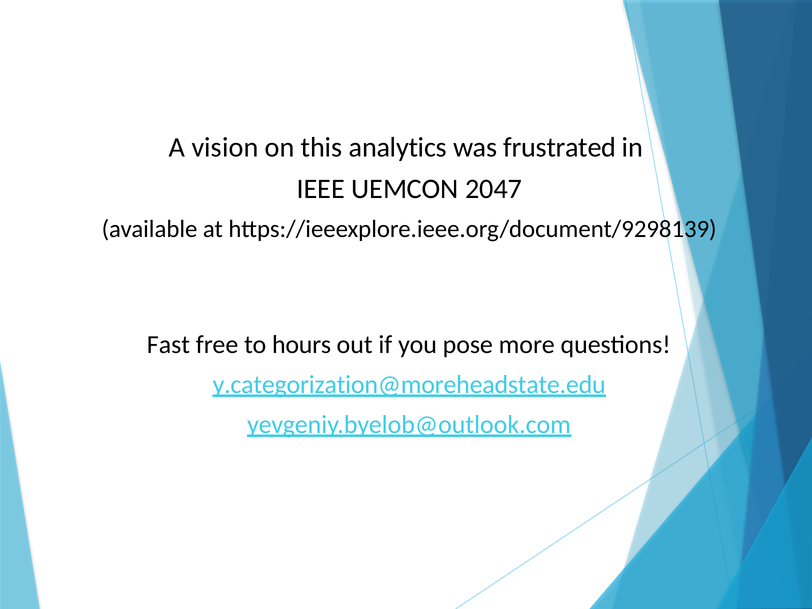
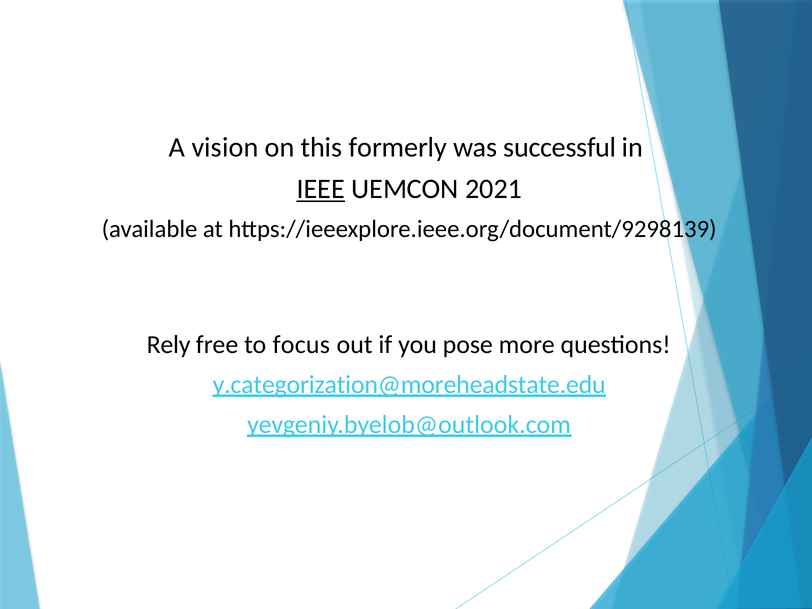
analytics: analytics -> formerly
frustrated: frustrated -> successful
IEEE underline: none -> present
2047: 2047 -> 2021
Fast: Fast -> Rely
hours: hours -> focus
